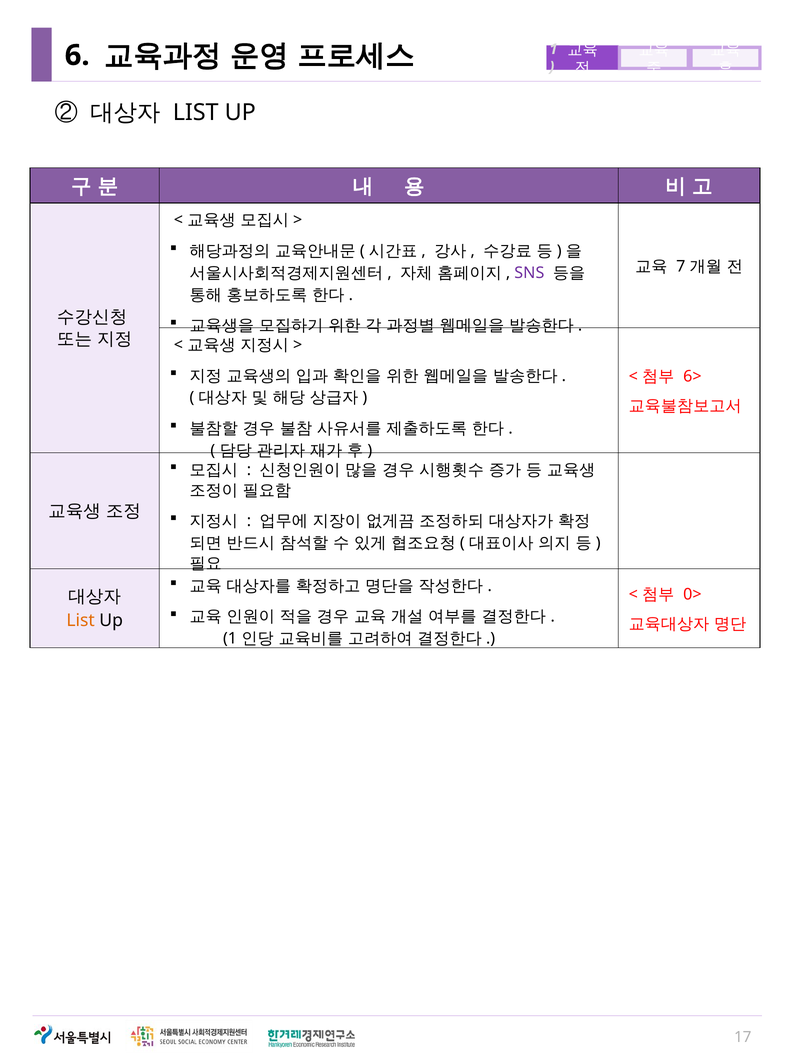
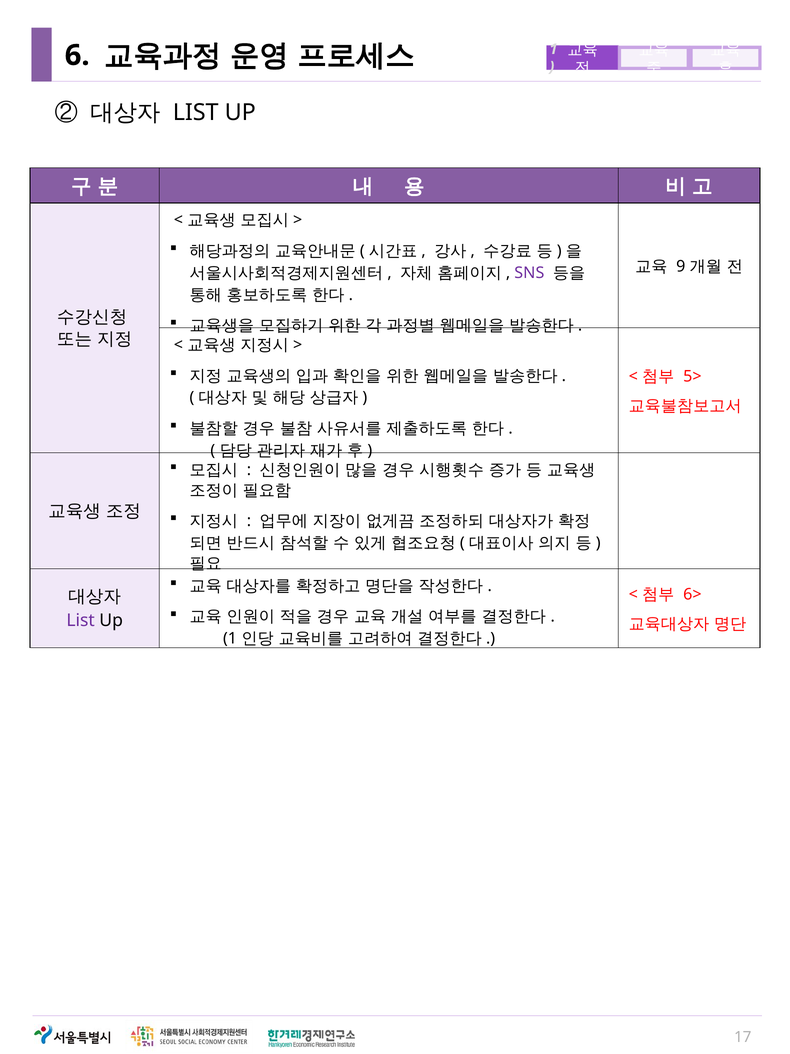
7: 7 -> 9
6>: 6> -> 5>
0>: 0> -> 6>
List at (81, 620) colour: orange -> purple
